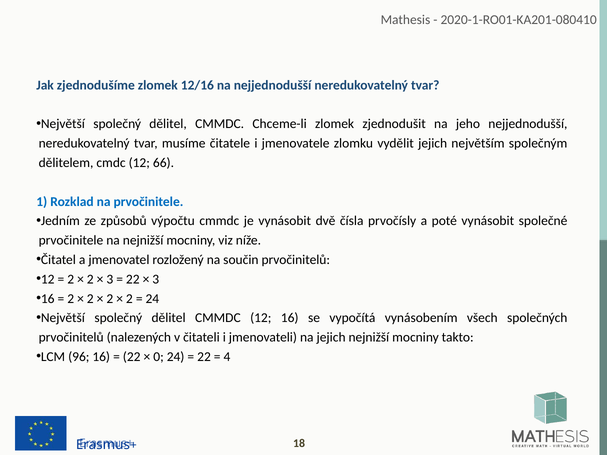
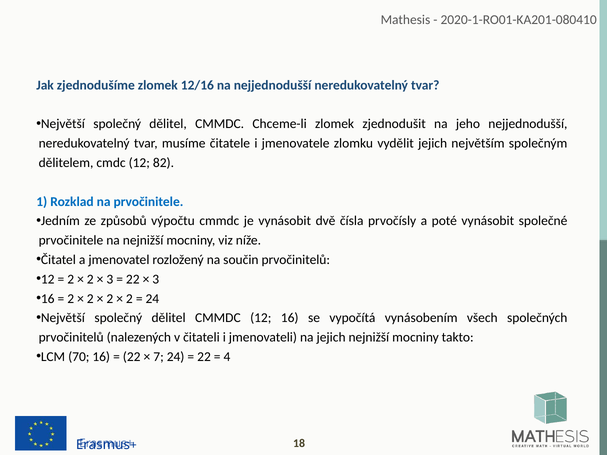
66: 66 -> 82
96: 96 -> 70
0: 0 -> 7
